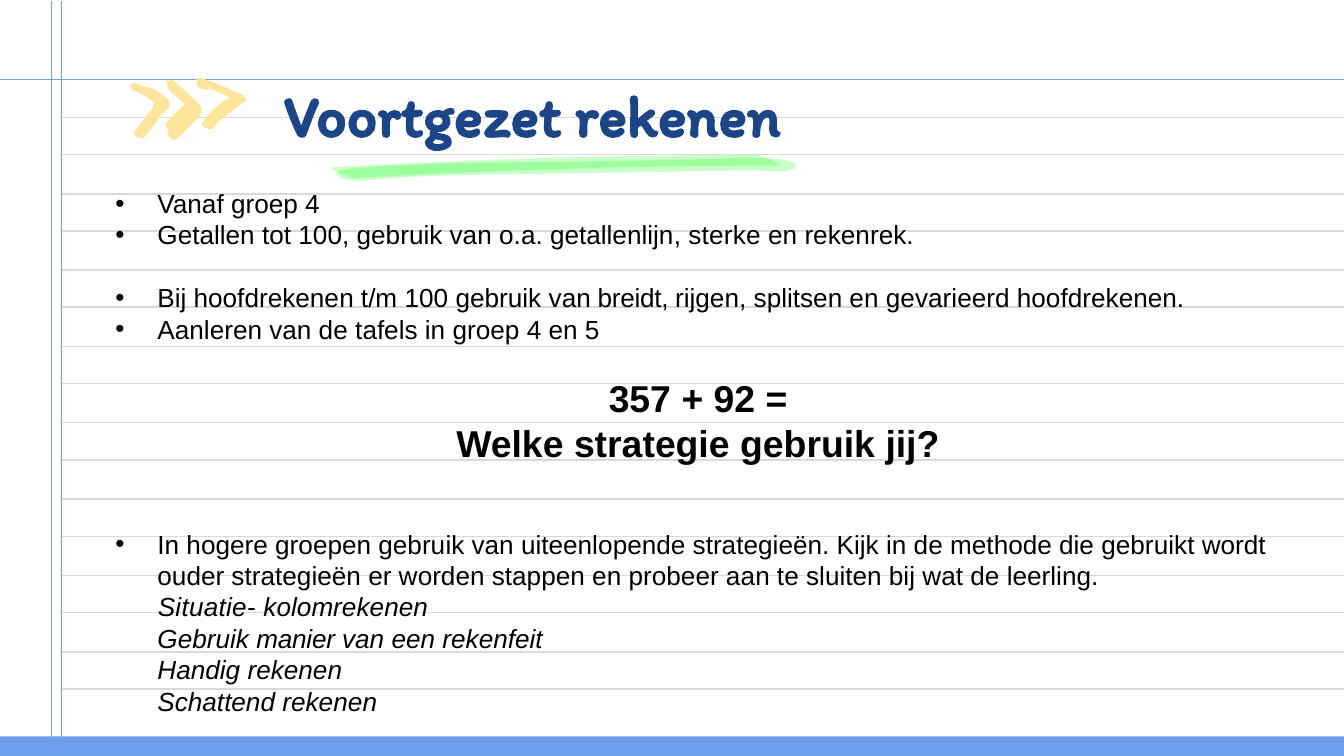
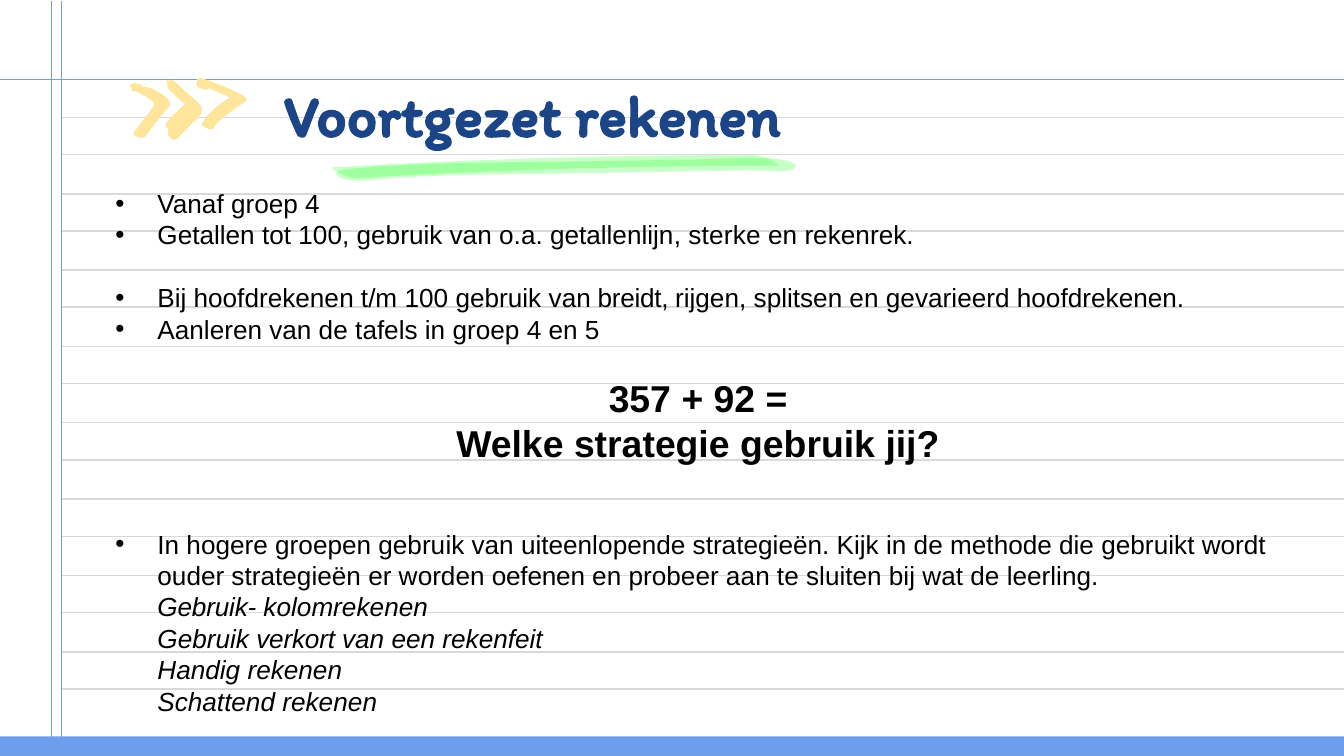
stappen: stappen -> oefenen
Situatie-: Situatie- -> Gebruik-
manier: manier -> verkort
